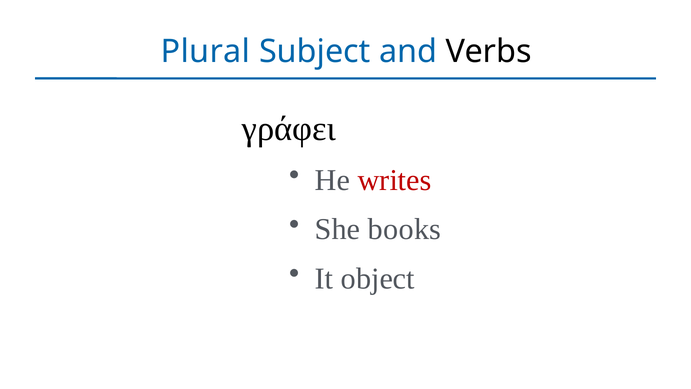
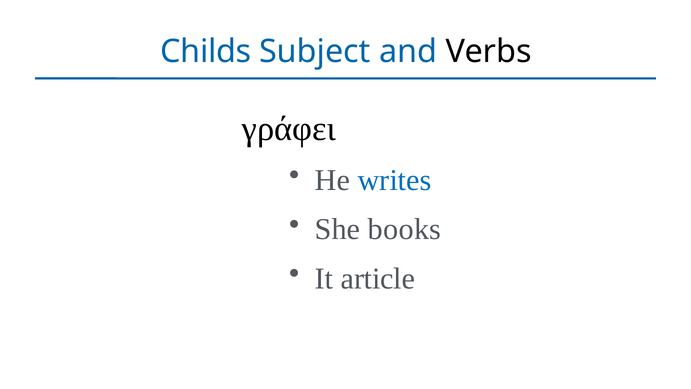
Plural: Plural -> Childs
writes colour: red -> blue
object: object -> article
